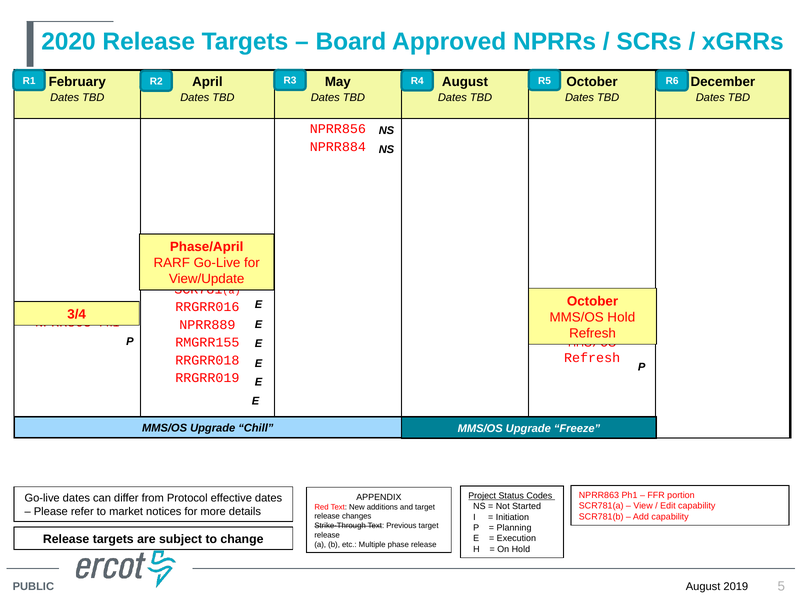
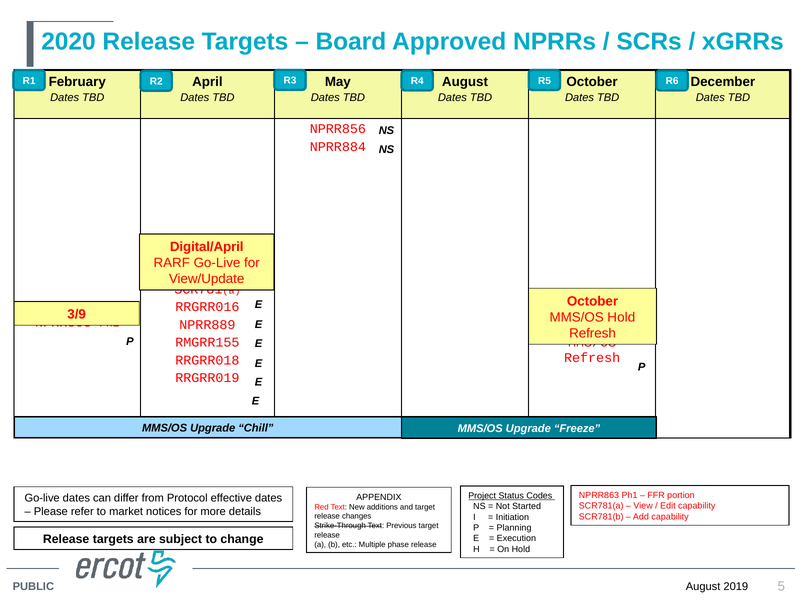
Phase/April: Phase/April -> Digital/April
3/4: 3/4 -> 3/9
